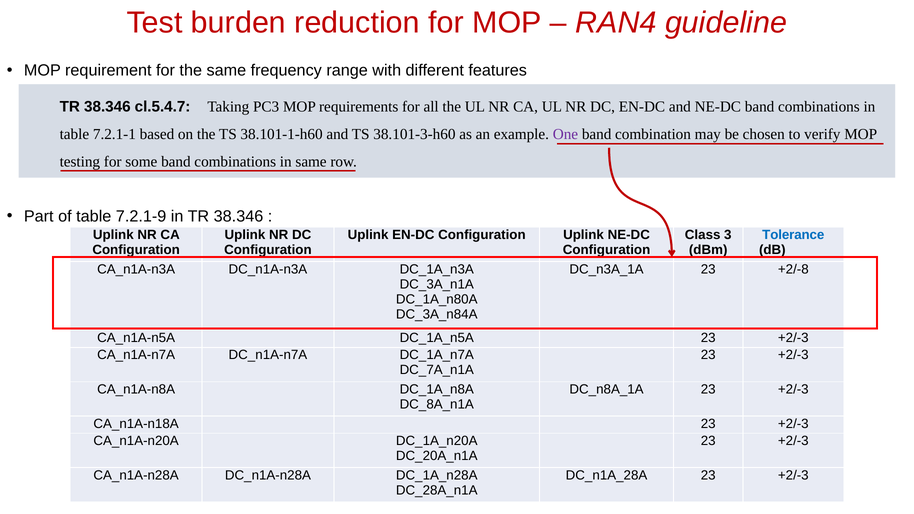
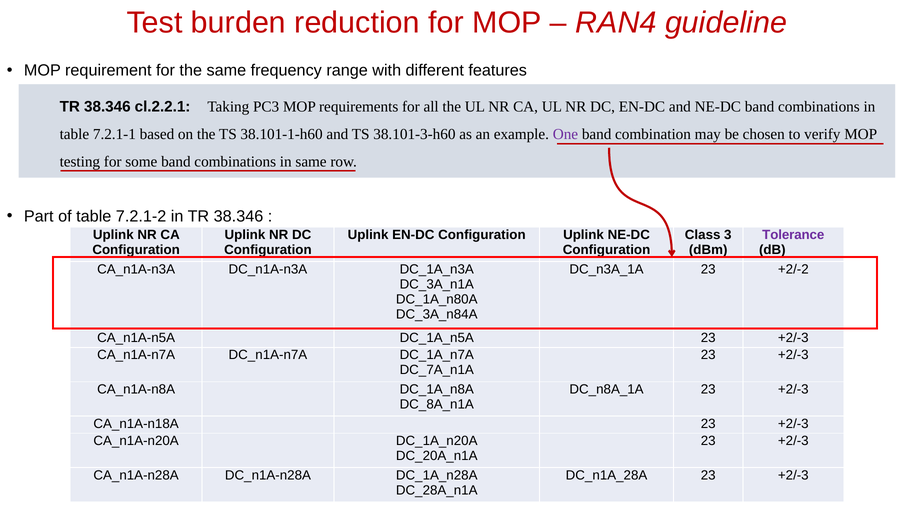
cl.5.4.7: cl.5.4.7 -> cl.2.2.1
7.2.1-9: 7.2.1-9 -> 7.2.1-2
Tolerance colour: blue -> purple
+2/-8: +2/-8 -> +2/-2
